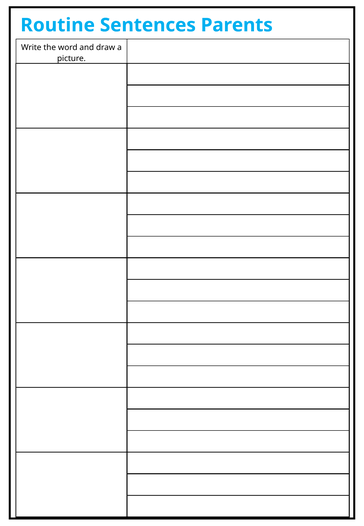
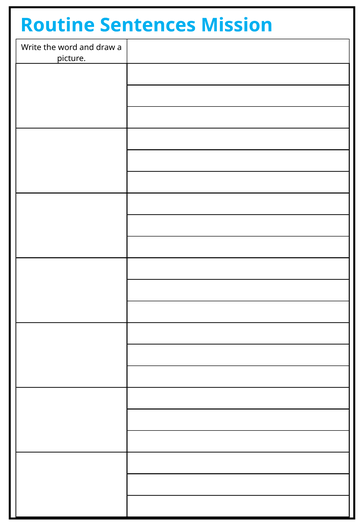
Parents: Parents -> Mission
